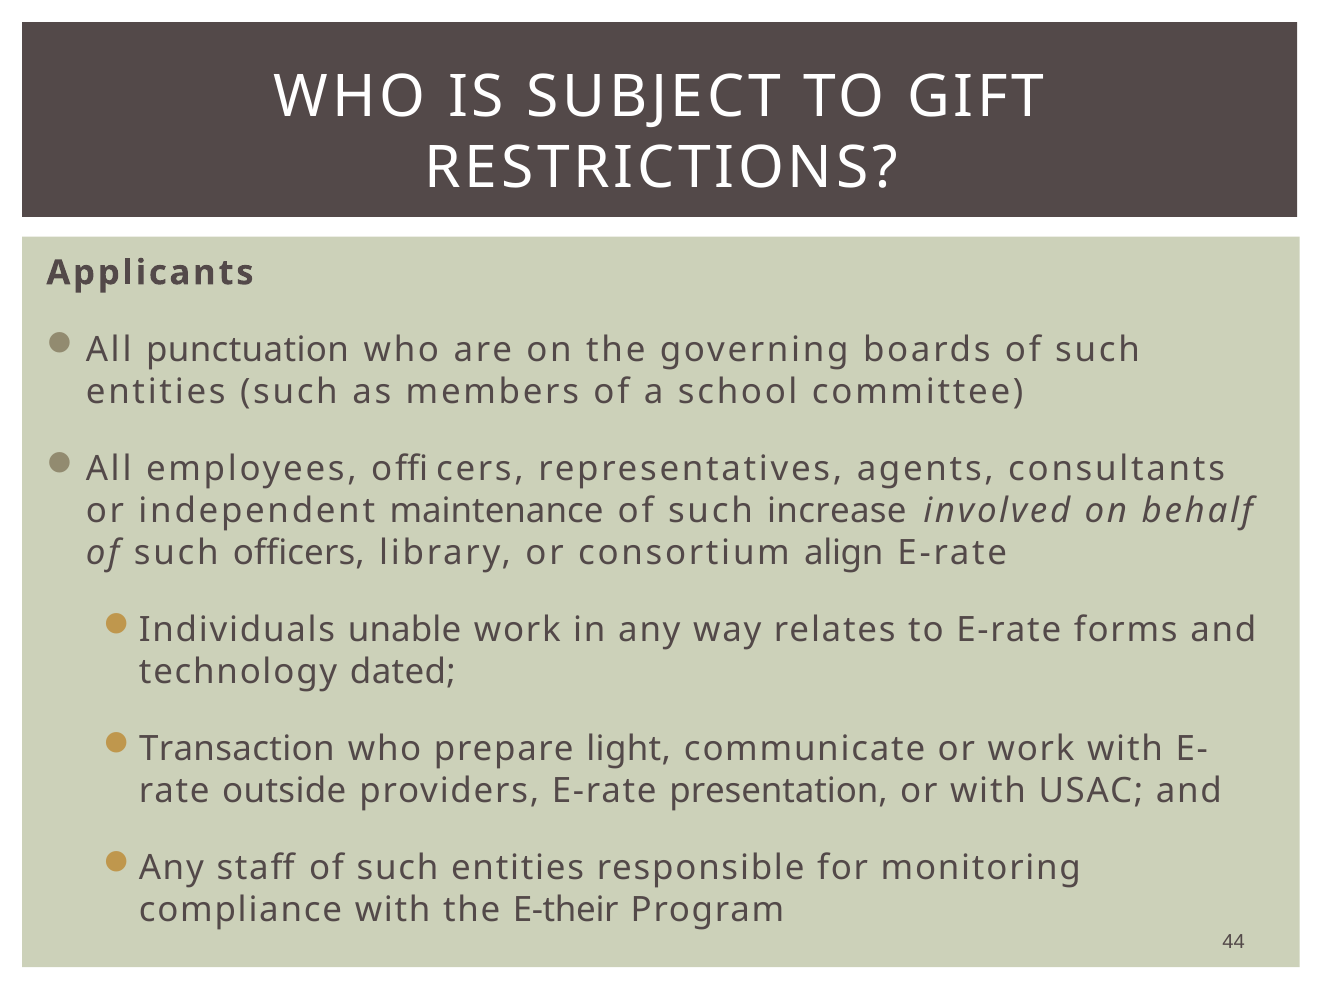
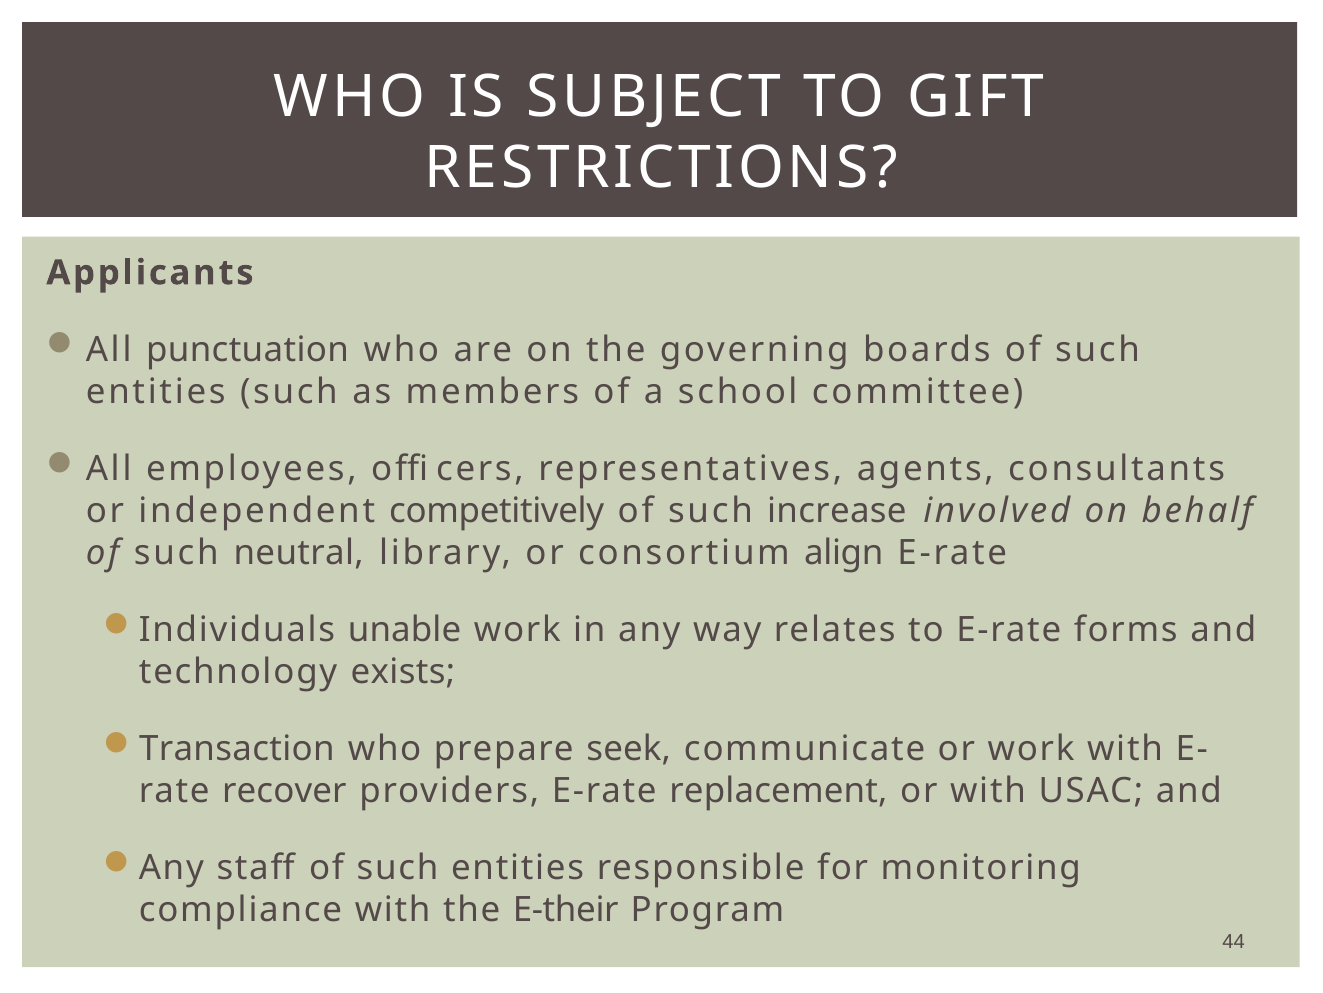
maintenance: maintenance -> competitively
such officers: officers -> neutral
dated: dated -> exists
light: light -> seek
outside: outside -> recover
presentation: presentation -> replacement
